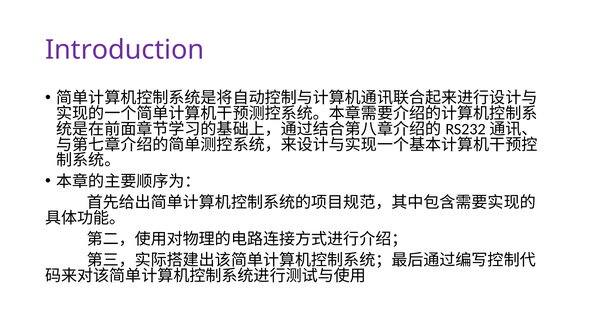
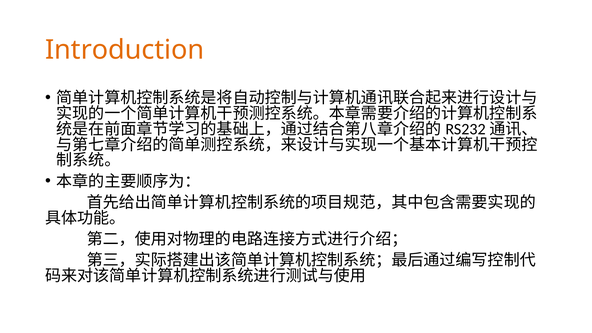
Introduction colour: purple -> orange
